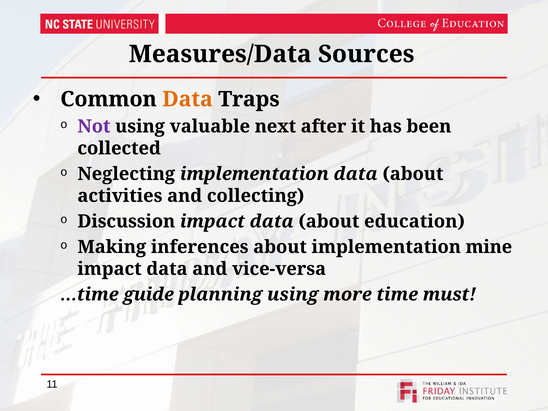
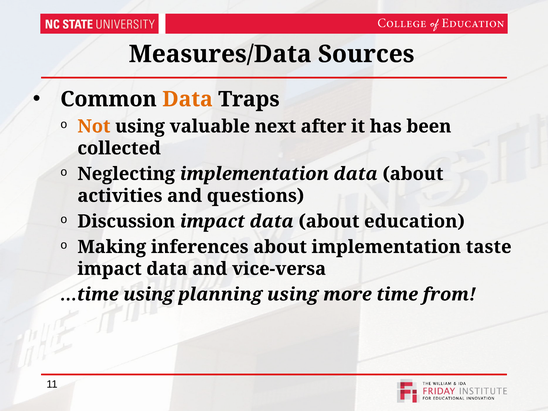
Not colour: purple -> orange
collecting: collecting -> questions
mine: mine -> taste
…time guide: guide -> using
must: must -> from
